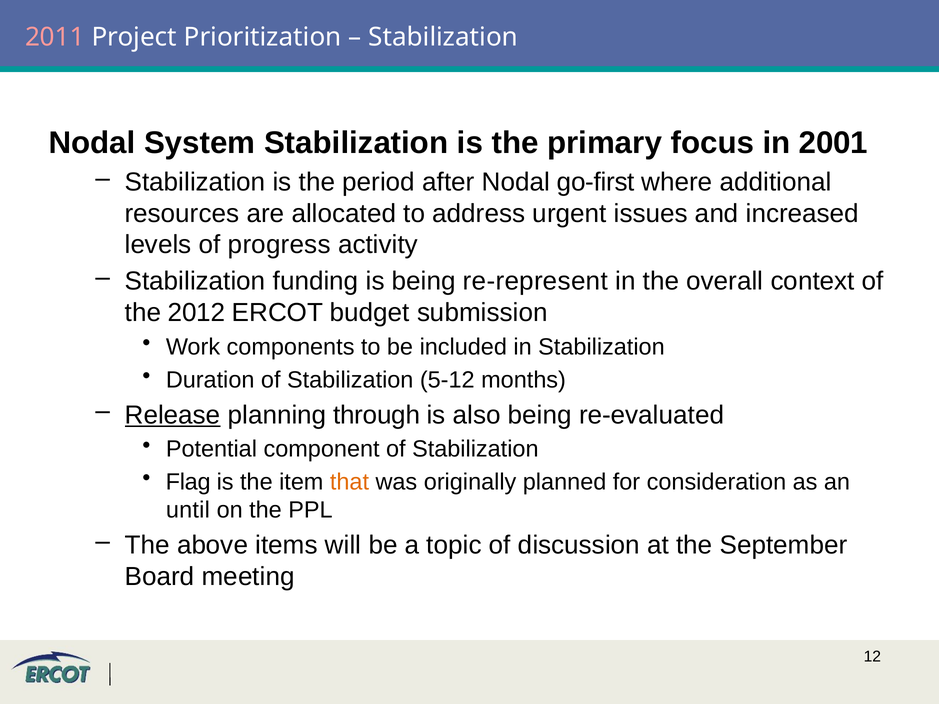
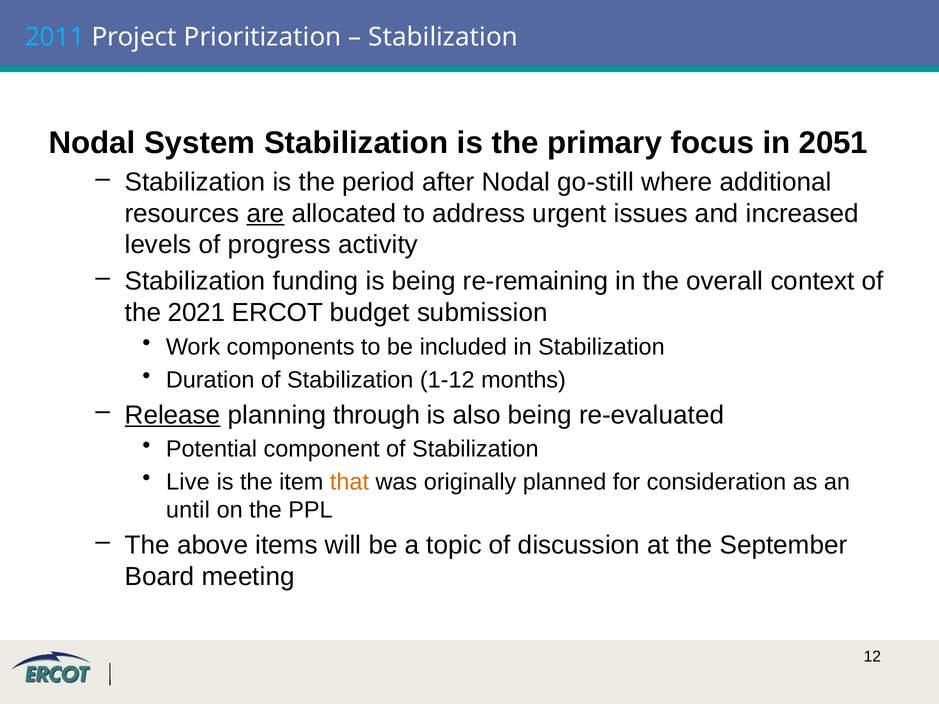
2011 colour: pink -> light blue
2001: 2001 -> 2051
go-first: go-first -> go-still
are underline: none -> present
re-represent: re-represent -> re-remaining
2012: 2012 -> 2021
5-12: 5-12 -> 1-12
Flag: Flag -> Live
